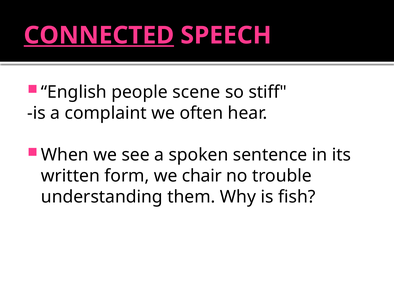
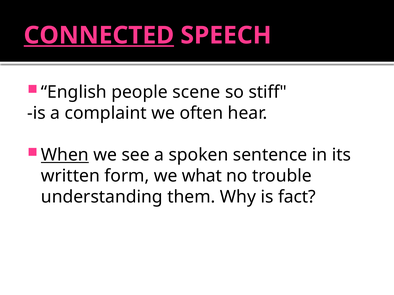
When underline: none -> present
chair: chair -> what
fish: fish -> fact
